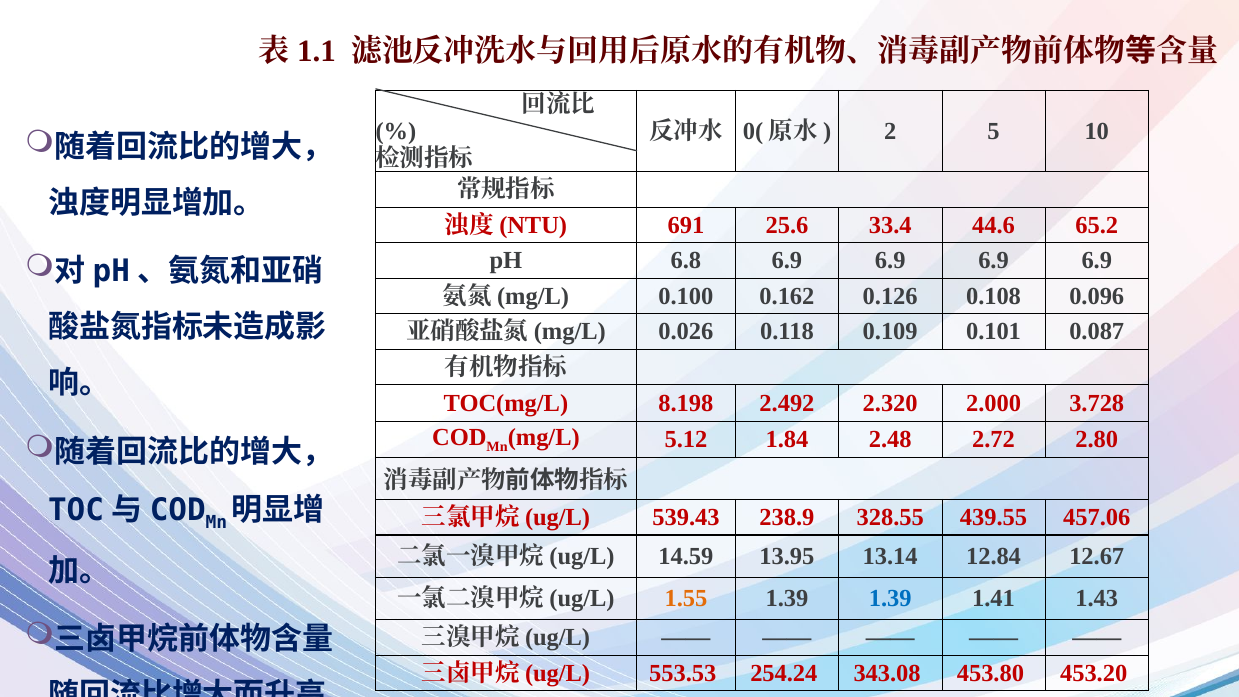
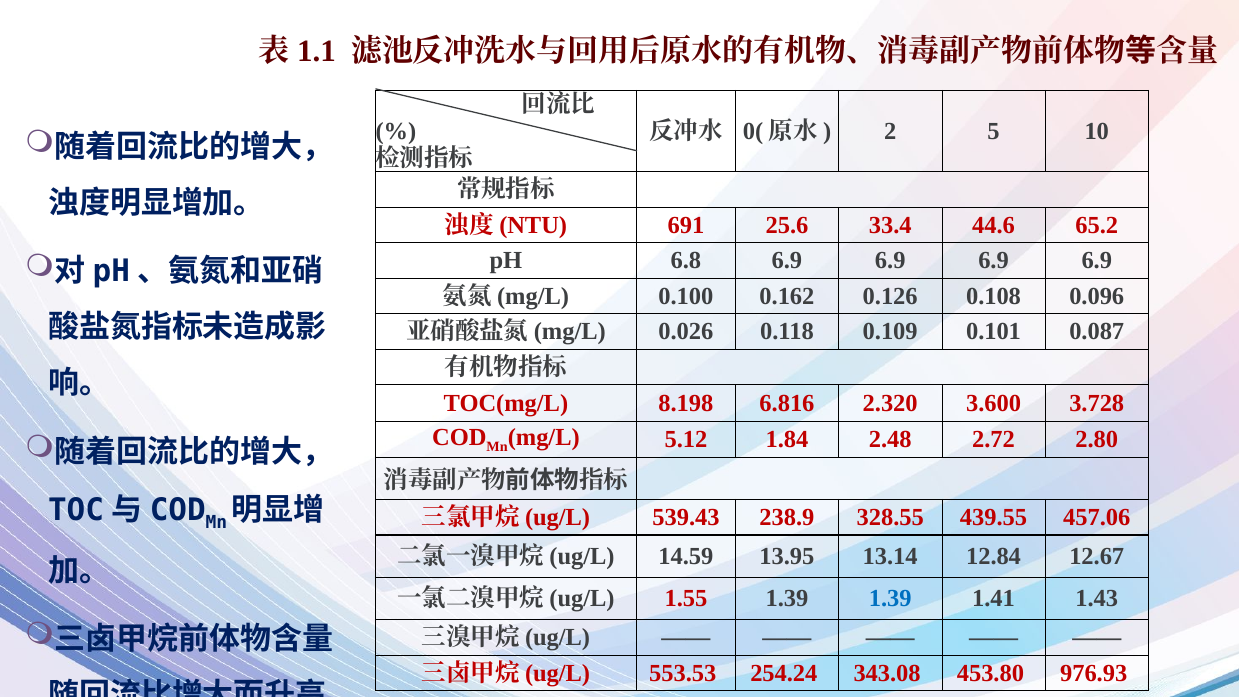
2.492: 2.492 -> 6.816
2.000: 2.000 -> 3.600
1.55 colour: orange -> red
453.20: 453.20 -> 976.93
